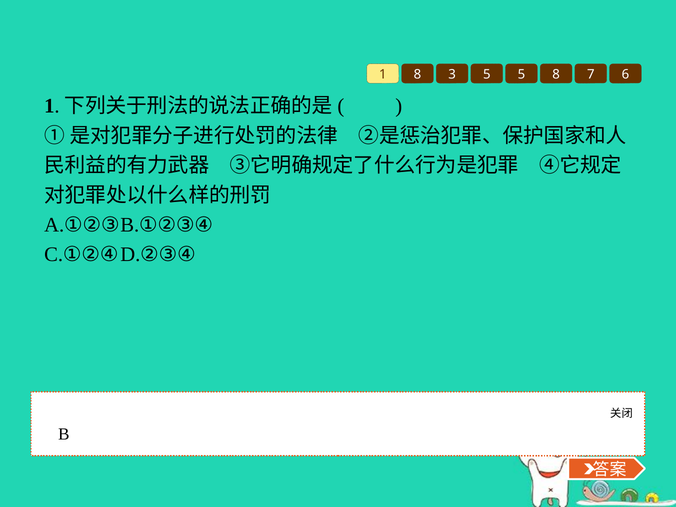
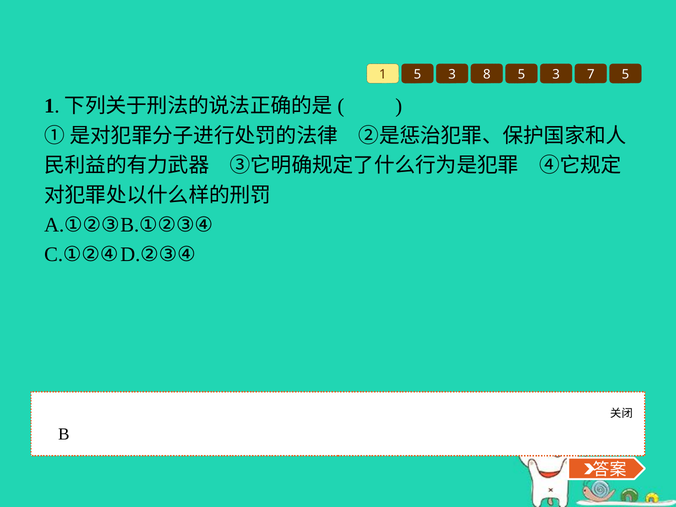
1 8: 8 -> 5
3 5: 5 -> 8
8 at (556, 74): 8 -> 3
7 6: 6 -> 5
